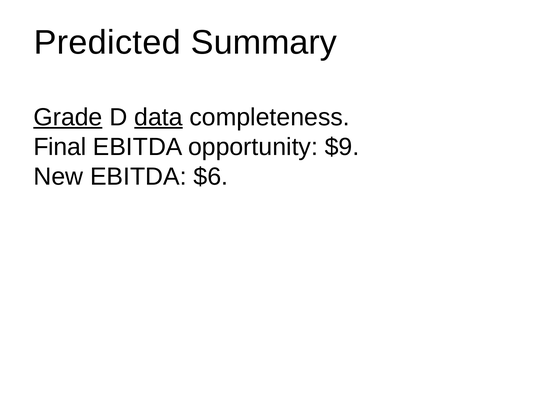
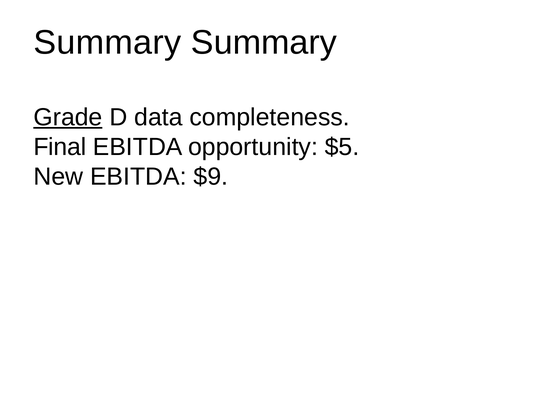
Predicted at (107, 42): Predicted -> Summary
data underline: present -> none
$9: $9 -> $5
$6: $6 -> $9
